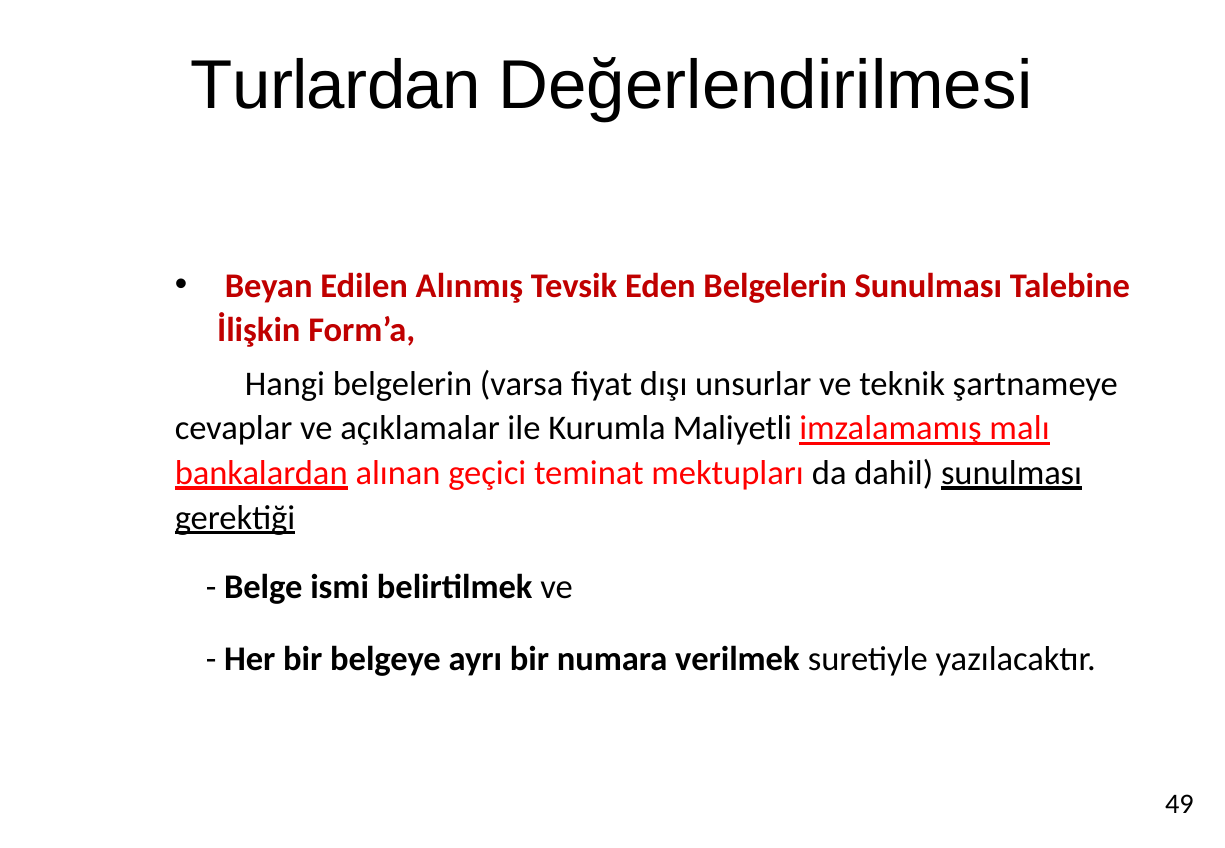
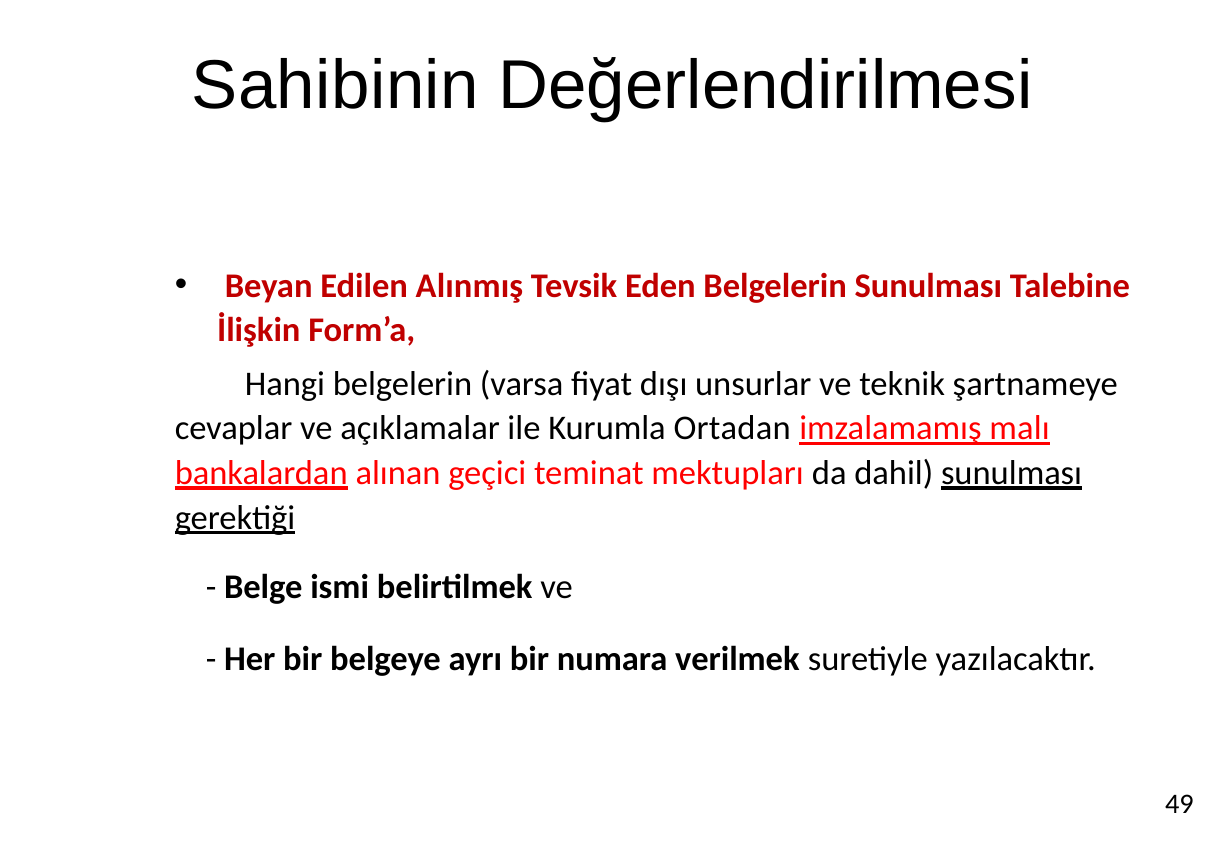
Turlardan: Turlardan -> Sahibinin
Maliyetli: Maliyetli -> Ortadan
